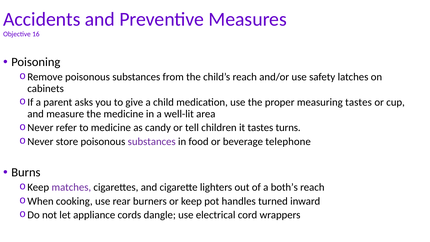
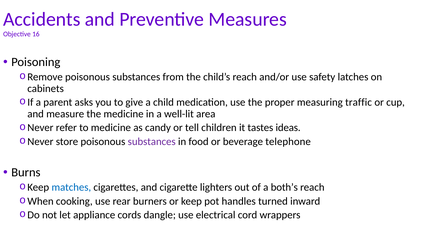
measuring tastes: tastes -> traffic
turns: turns -> ideas
matches colour: purple -> blue
